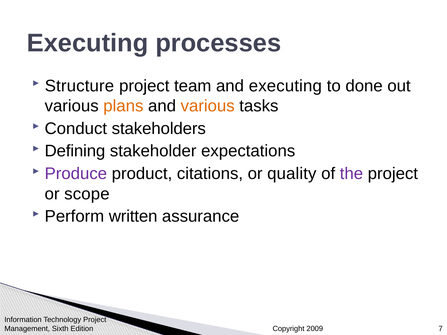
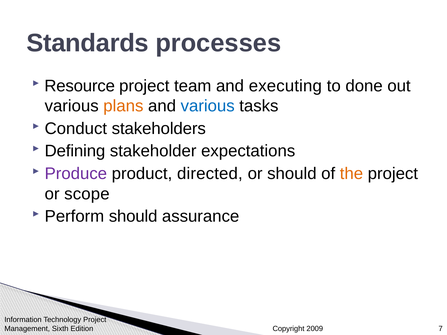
Executing at (88, 43): Executing -> Standards
Structure: Structure -> Resource
various at (208, 106) colour: orange -> blue
citations: citations -> directed
or quality: quality -> should
the colour: purple -> orange
Perform written: written -> should
